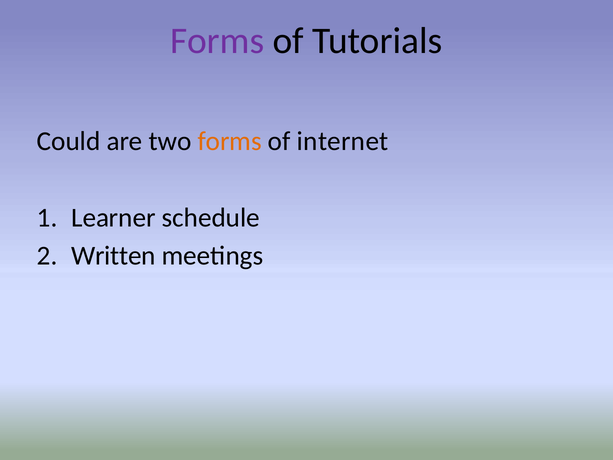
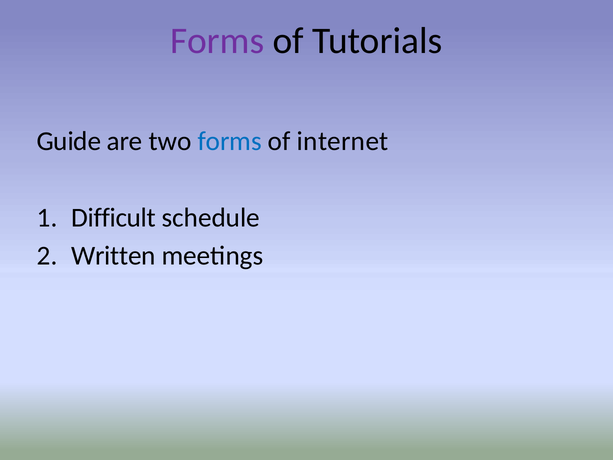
Could: Could -> Guide
forms at (230, 141) colour: orange -> blue
Learner: Learner -> Difficult
